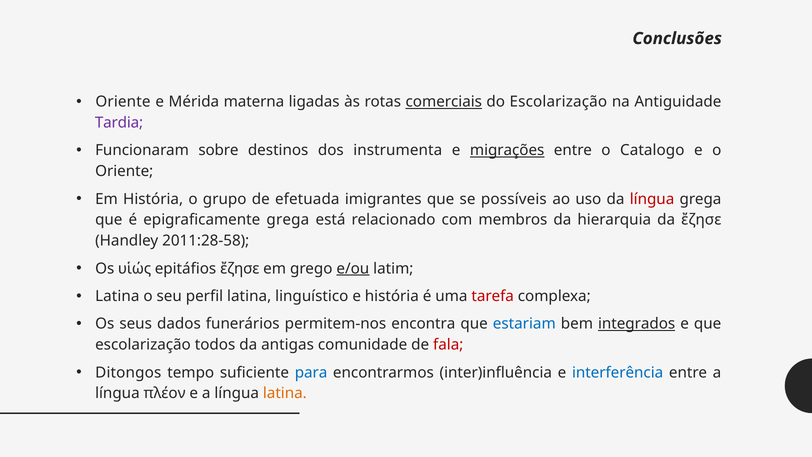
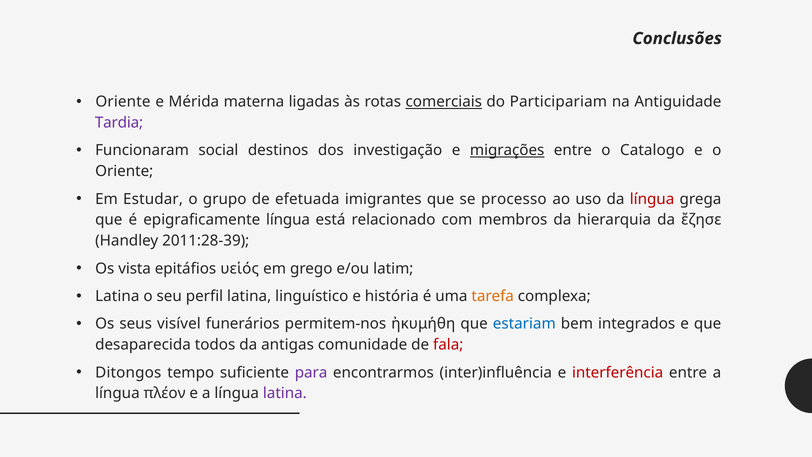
do Escolarização: Escolarização -> Participariam
sobre: sobre -> social
instrumenta: instrumenta -> investigação
Em História: História -> Estudar
possíveis: possíveis -> processo
epigraficamente grega: grega -> língua
2011:28-58: 2011:28-58 -> 2011:28-39
υἱώς: υἱώς -> vista
epitáfios ἔζησε: ἔζησε -> υεἱός
e/ou underline: present -> none
tarefa colour: red -> orange
dados: dados -> visível
encontra: encontra -> ἠκυμήθη
integrados underline: present -> none
escolarização at (143, 345): escolarização -> desaparecida
para colour: blue -> purple
interferência colour: blue -> red
latina at (285, 393) colour: orange -> purple
